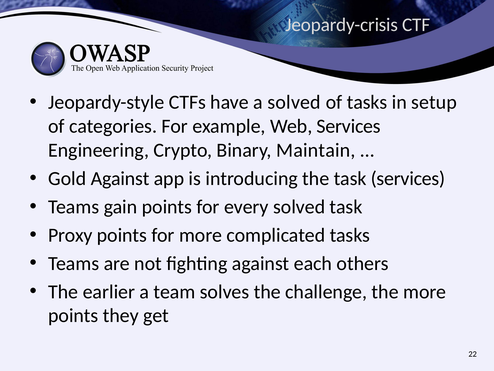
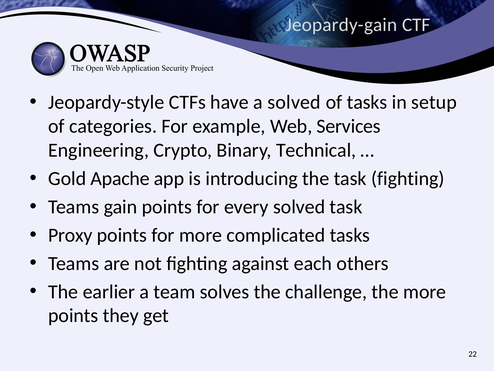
Jeopardy-crisis: Jeopardy-crisis -> Jeopardy-gain
Maintain: Maintain -> Technical
Gold Against: Against -> Apache
task services: services -> fighting
